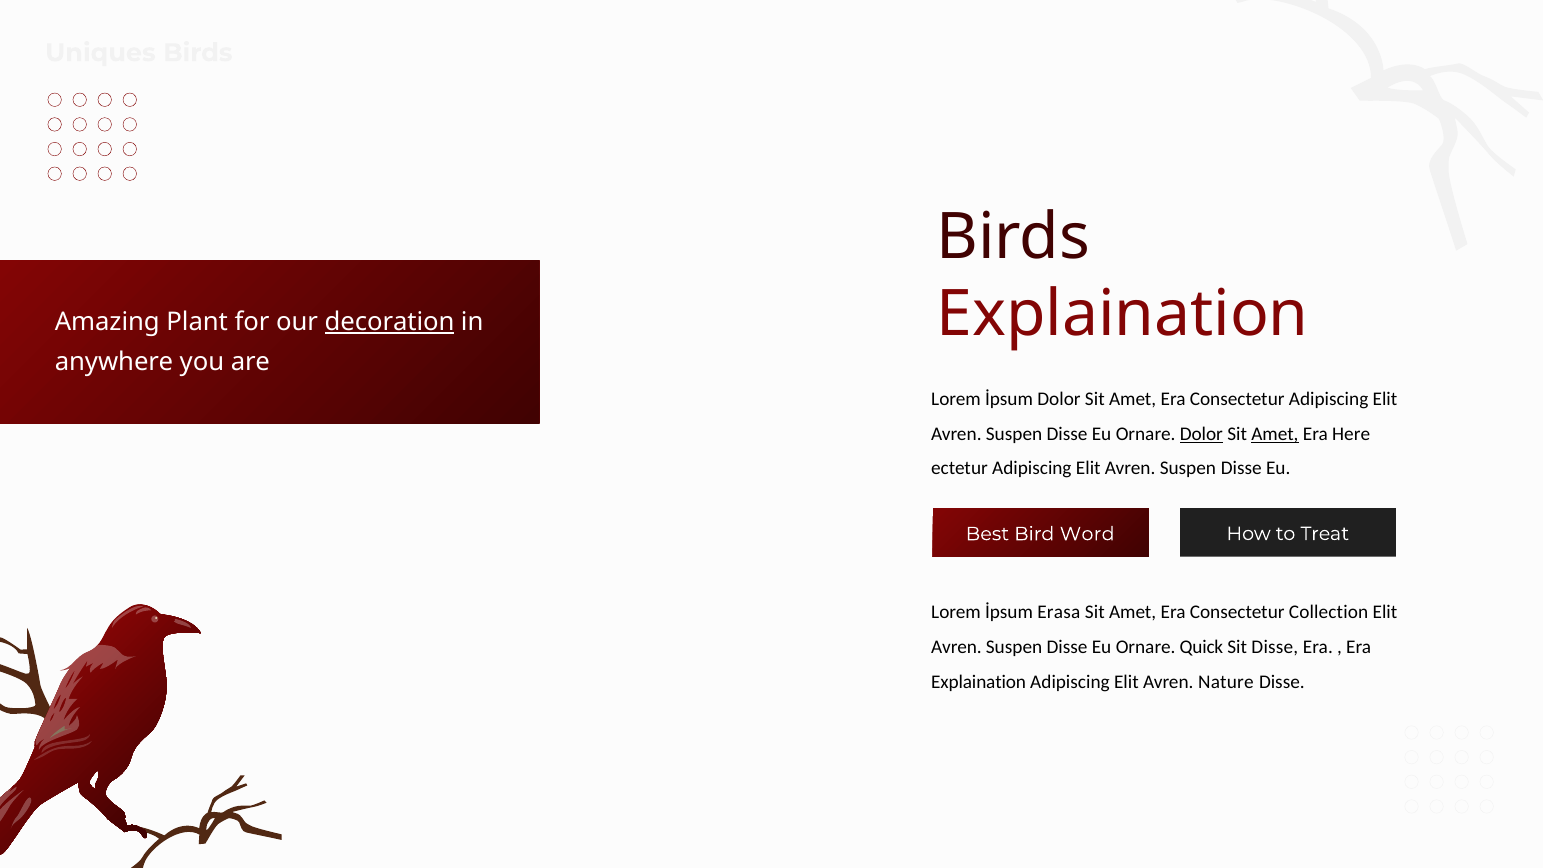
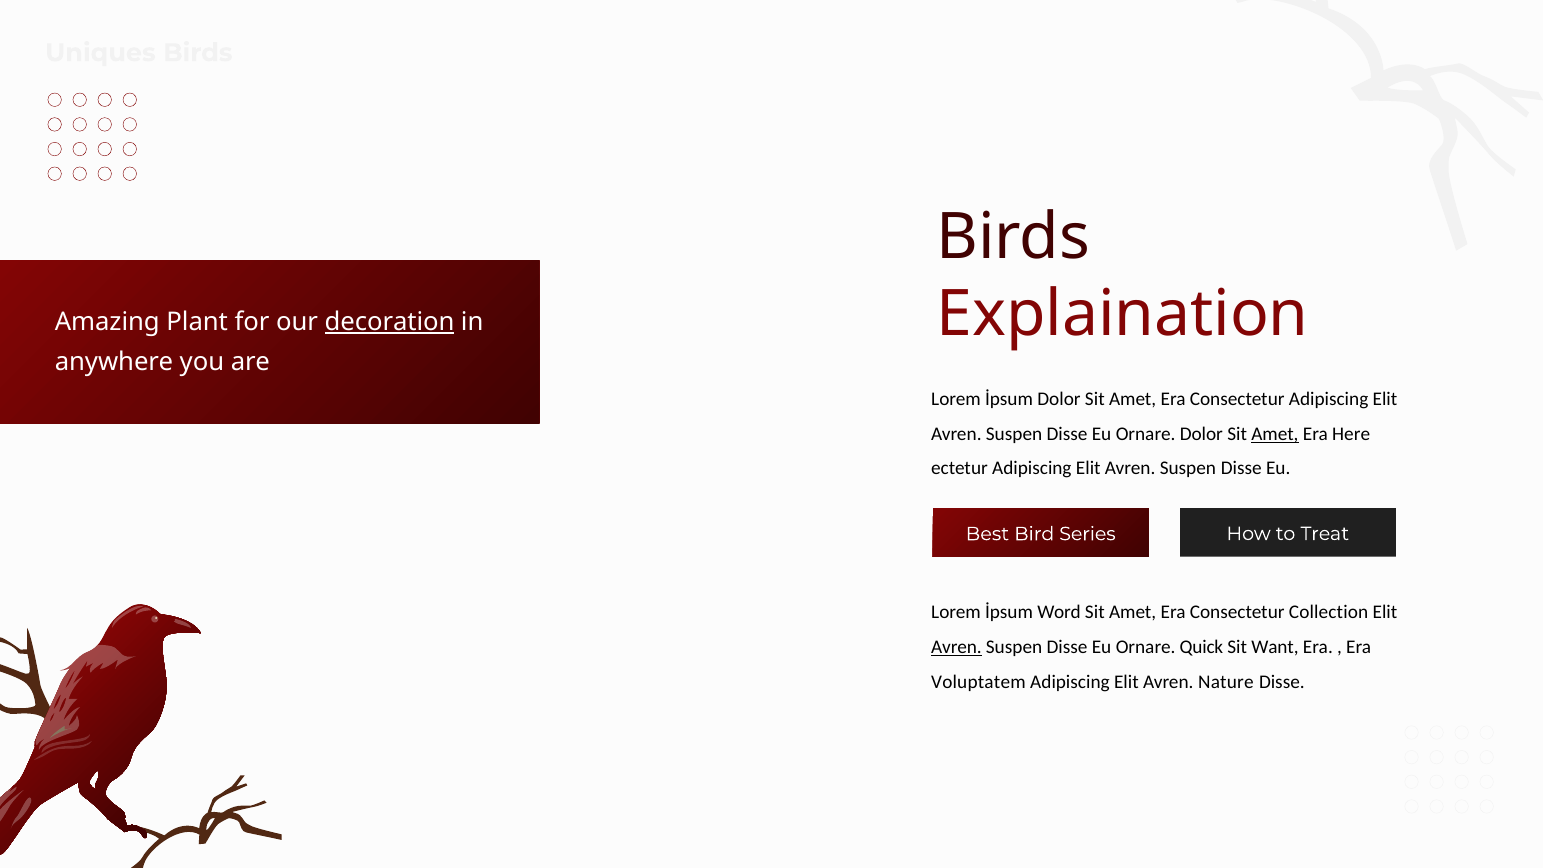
Dolor at (1201, 434) underline: present -> none
Word: Word -> Series
Erasa: Erasa -> Word
Avren at (956, 647) underline: none -> present
Sit Disse: Disse -> Want
Explaination at (979, 682): Explaination -> Voluptatem
